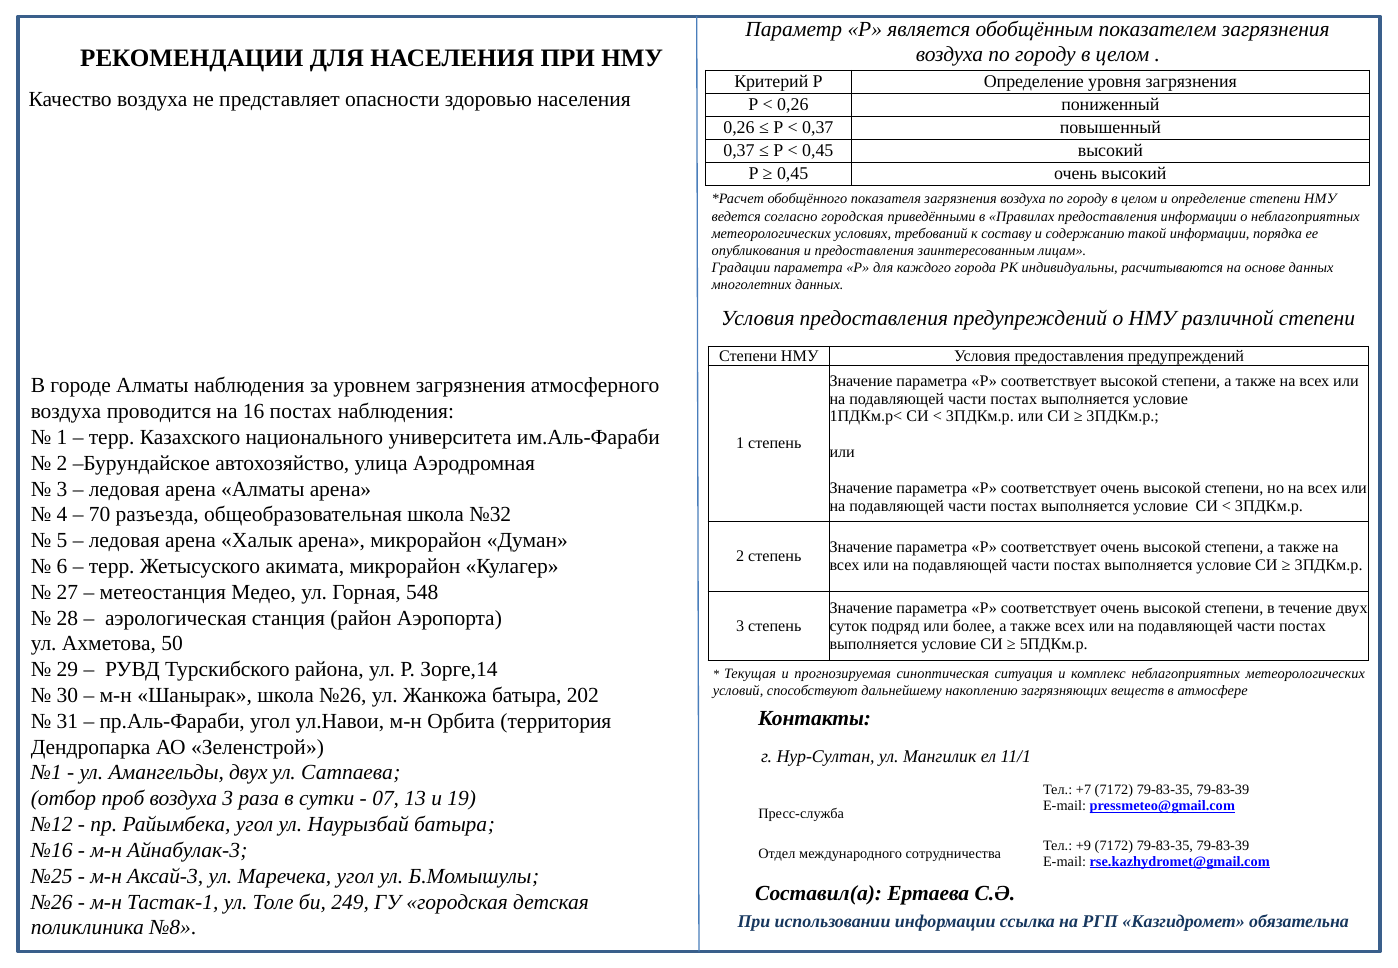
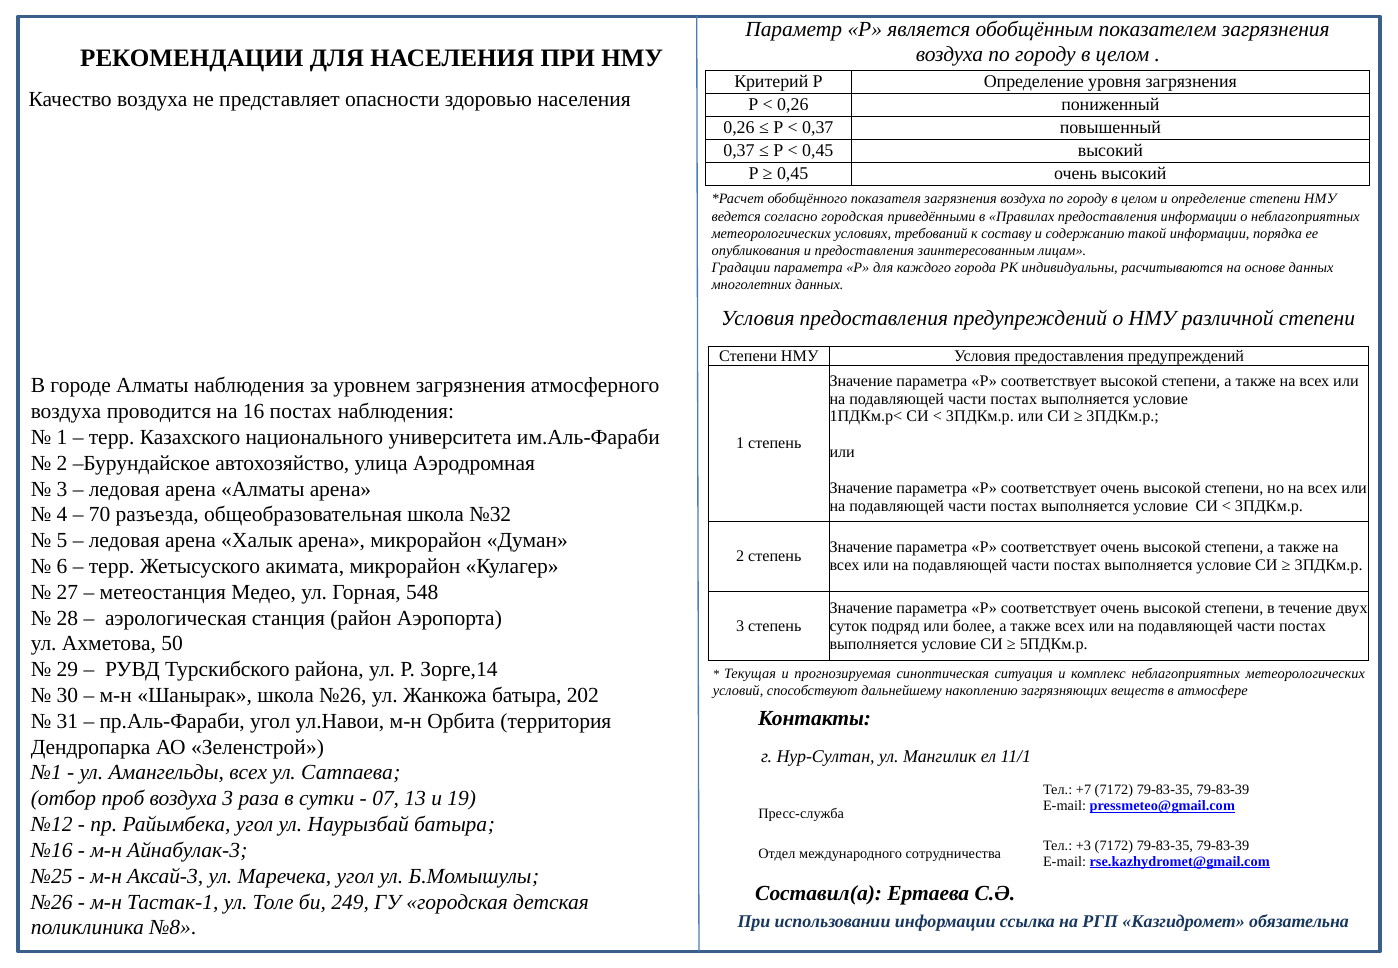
Амангельды двух: двух -> всех
+9: +9 -> +3
